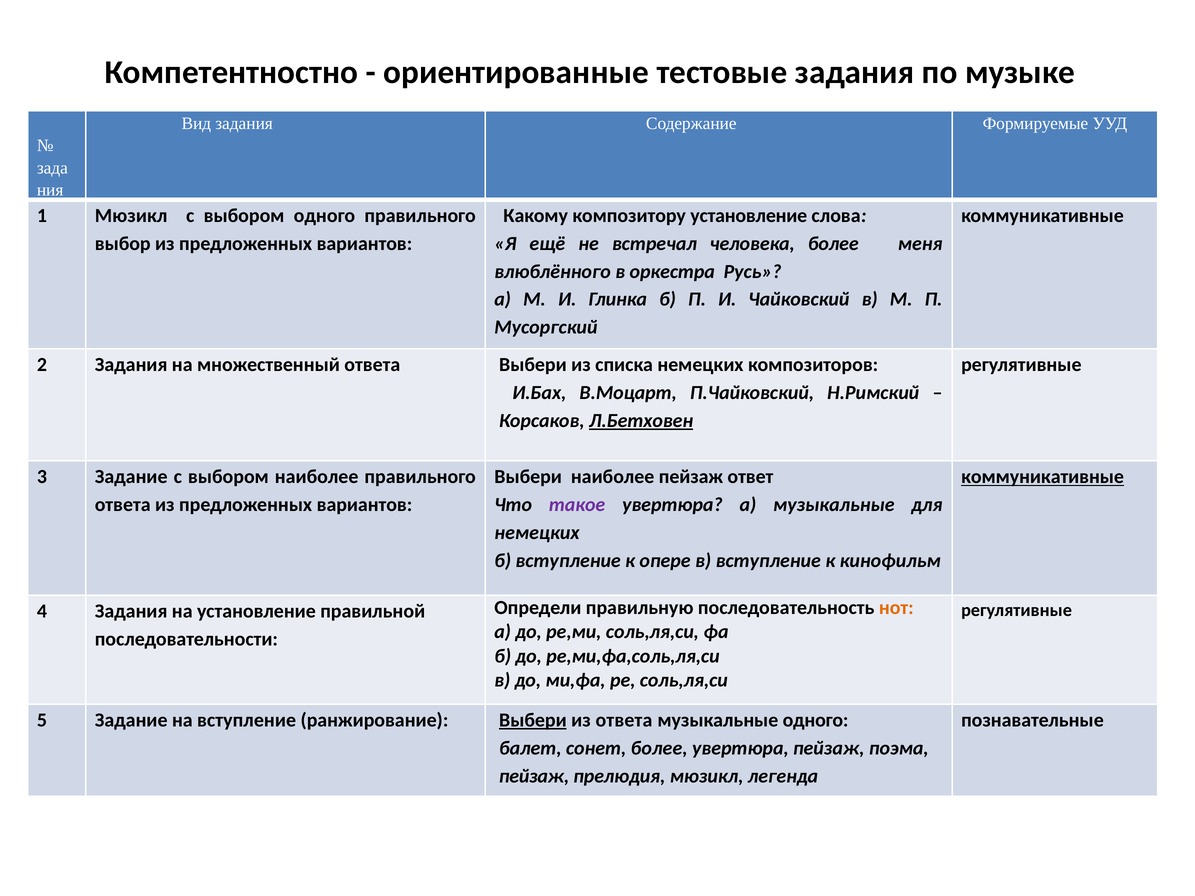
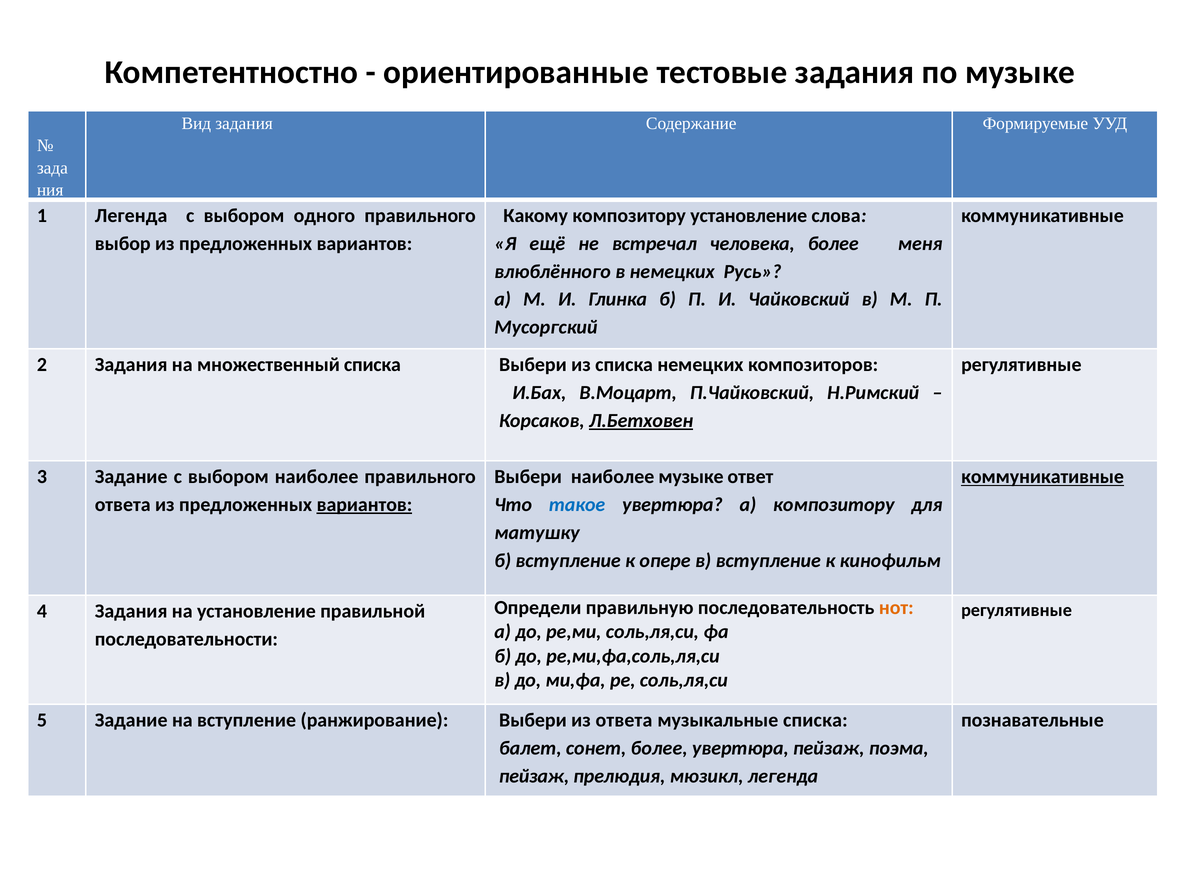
1 Мюзикл: Мюзикл -> Легенда
в оркестра: оркестра -> немецких
множественный ответа: ответа -> списка
наиболее пейзаж: пейзаж -> музыке
вариантов at (364, 505) underline: none -> present
такое colour: purple -> blue
а музыкальные: музыкальные -> композитору
немецких at (537, 533): немецких -> матушку
Выбери at (533, 720) underline: present -> none
музыкальные одного: одного -> списка
